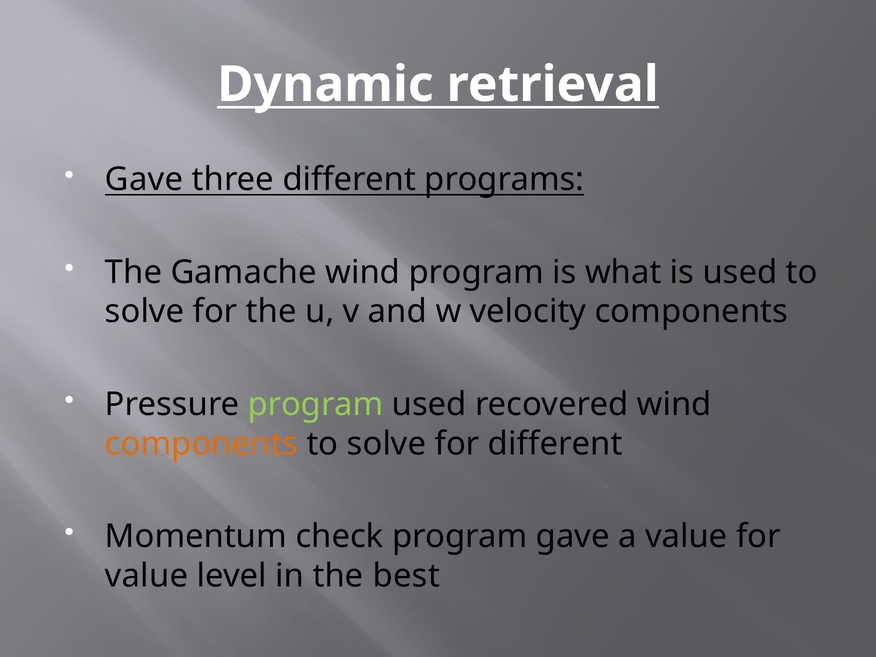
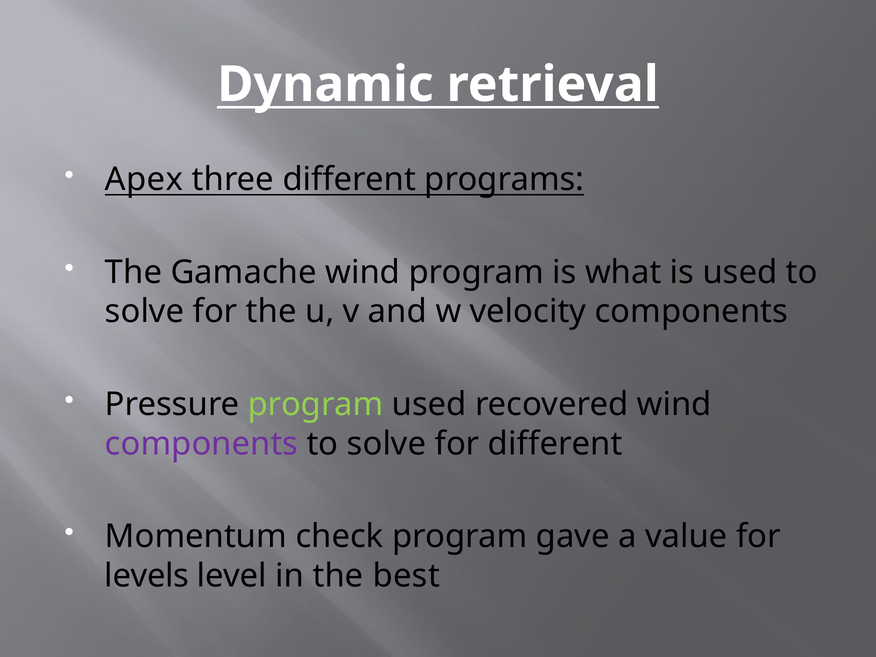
Gave at (144, 180): Gave -> Apex
components at (202, 444) colour: orange -> purple
value at (147, 576): value -> levels
